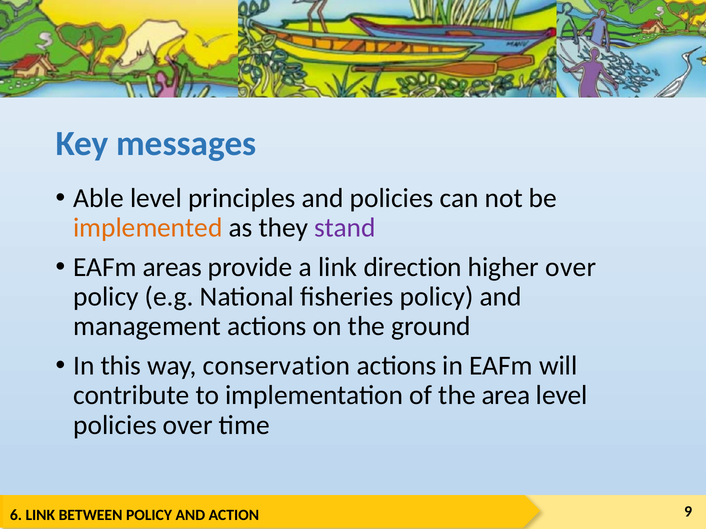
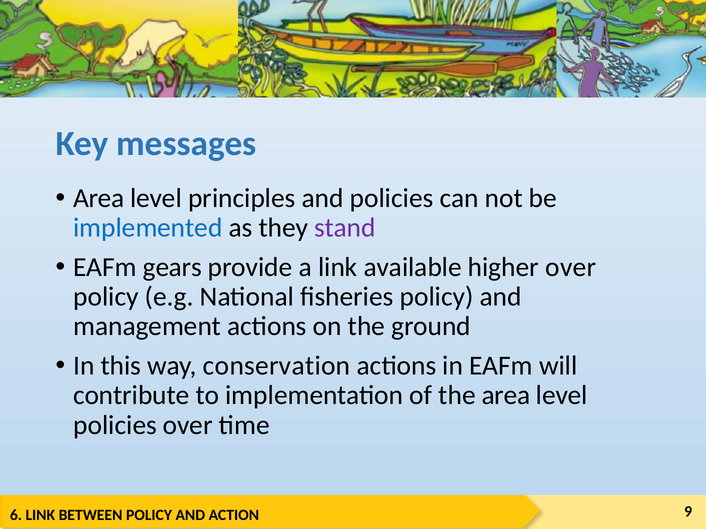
Able at (99, 198): Able -> Area
implemented colour: orange -> blue
areas: areas -> gears
direction: direction -> available
